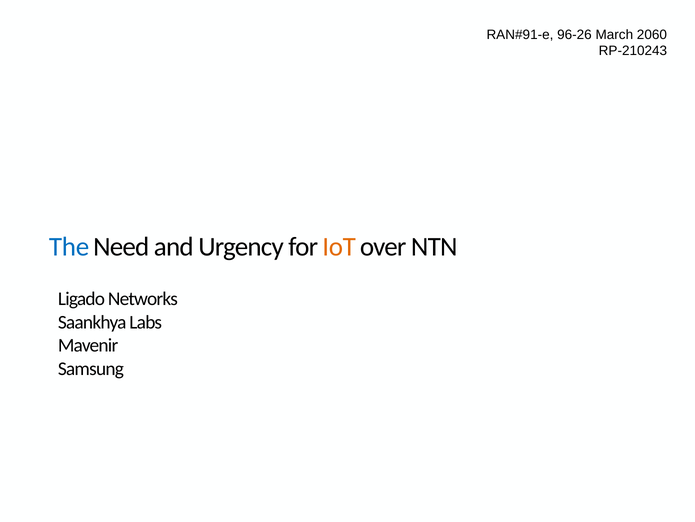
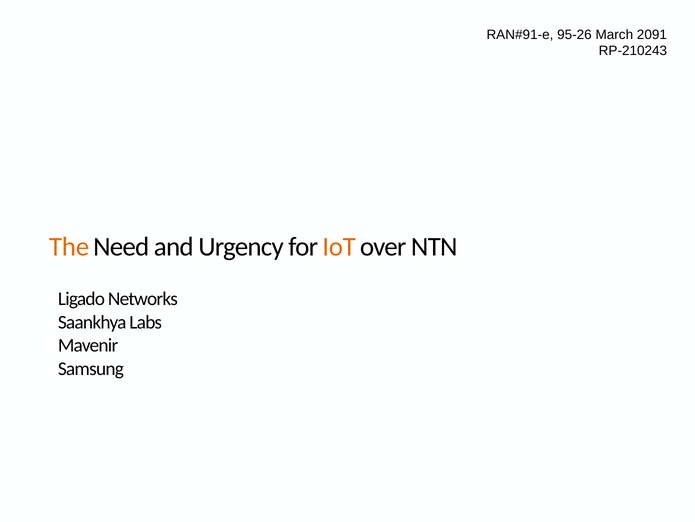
96-26: 96-26 -> 95-26
2060: 2060 -> 2091
The colour: blue -> orange
